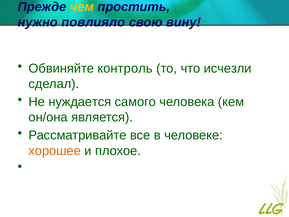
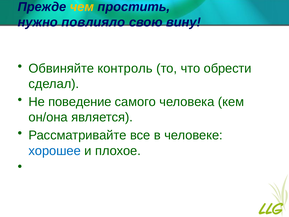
исчезли: исчезли -> обрести
нуждается: нуждается -> поведение
хорошее colour: orange -> blue
